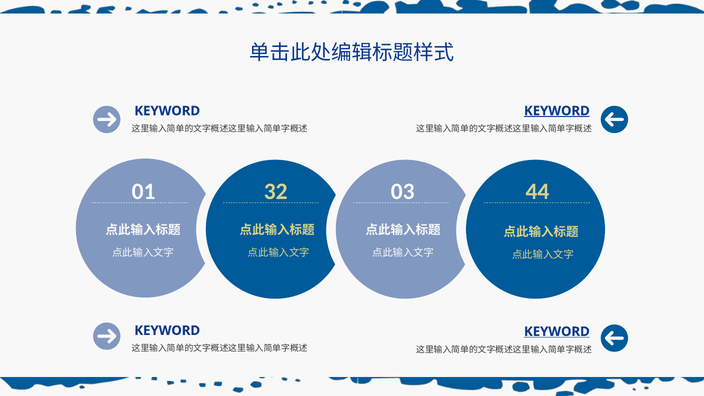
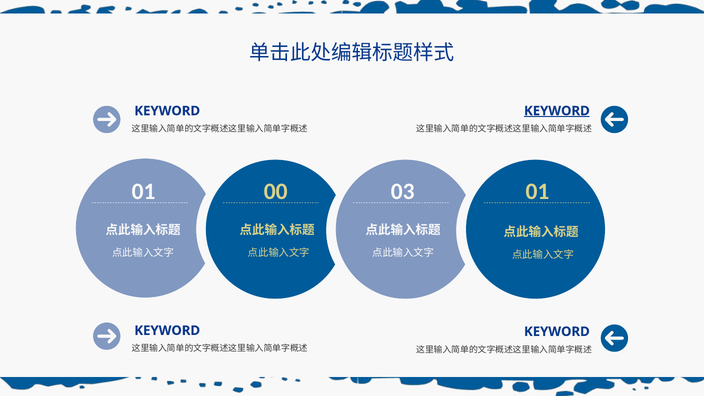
32: 32 -> 00
03 44: 44 -> 01
KEYWORD at (557, 332) underline: present -> none
